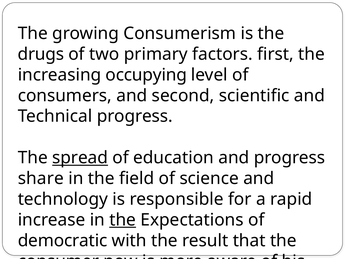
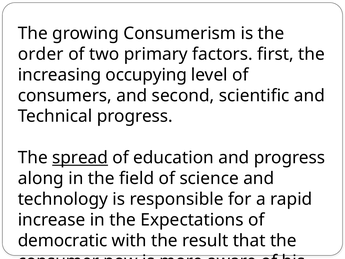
drugs: drugs -> order
share: share -> along
the at (123, 220) underline: present -> none
